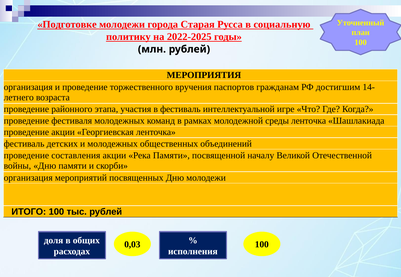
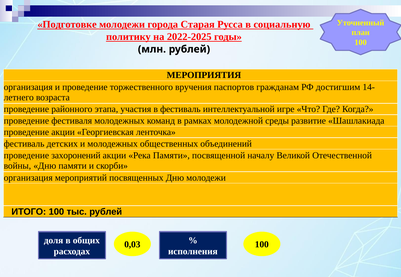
среды ленточка: ленточка -> развитие
составления: составления -> захоронений
